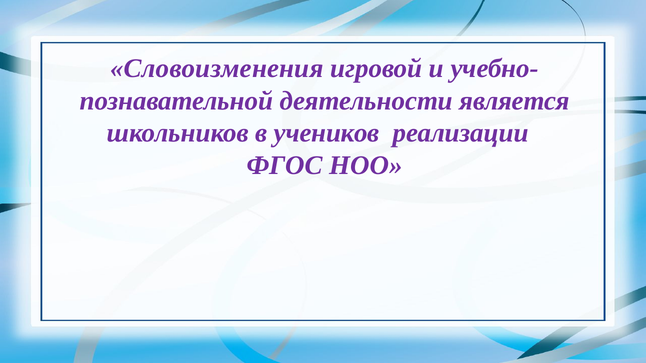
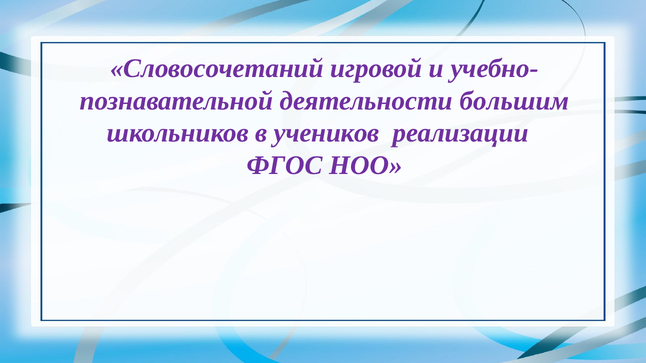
Словоизменения: Словоизменения -> Словосочетаний
является: является -> большим
